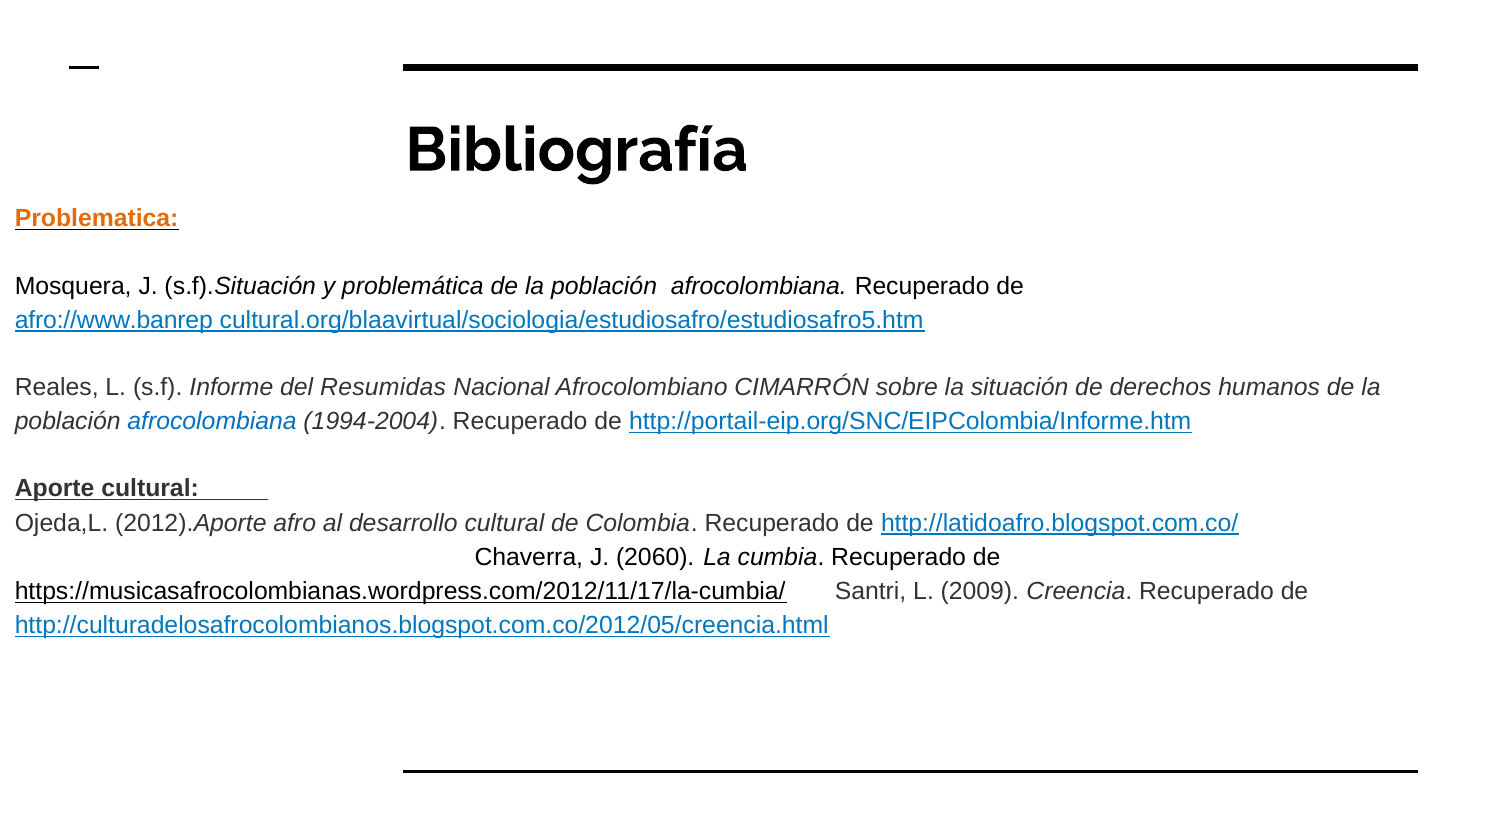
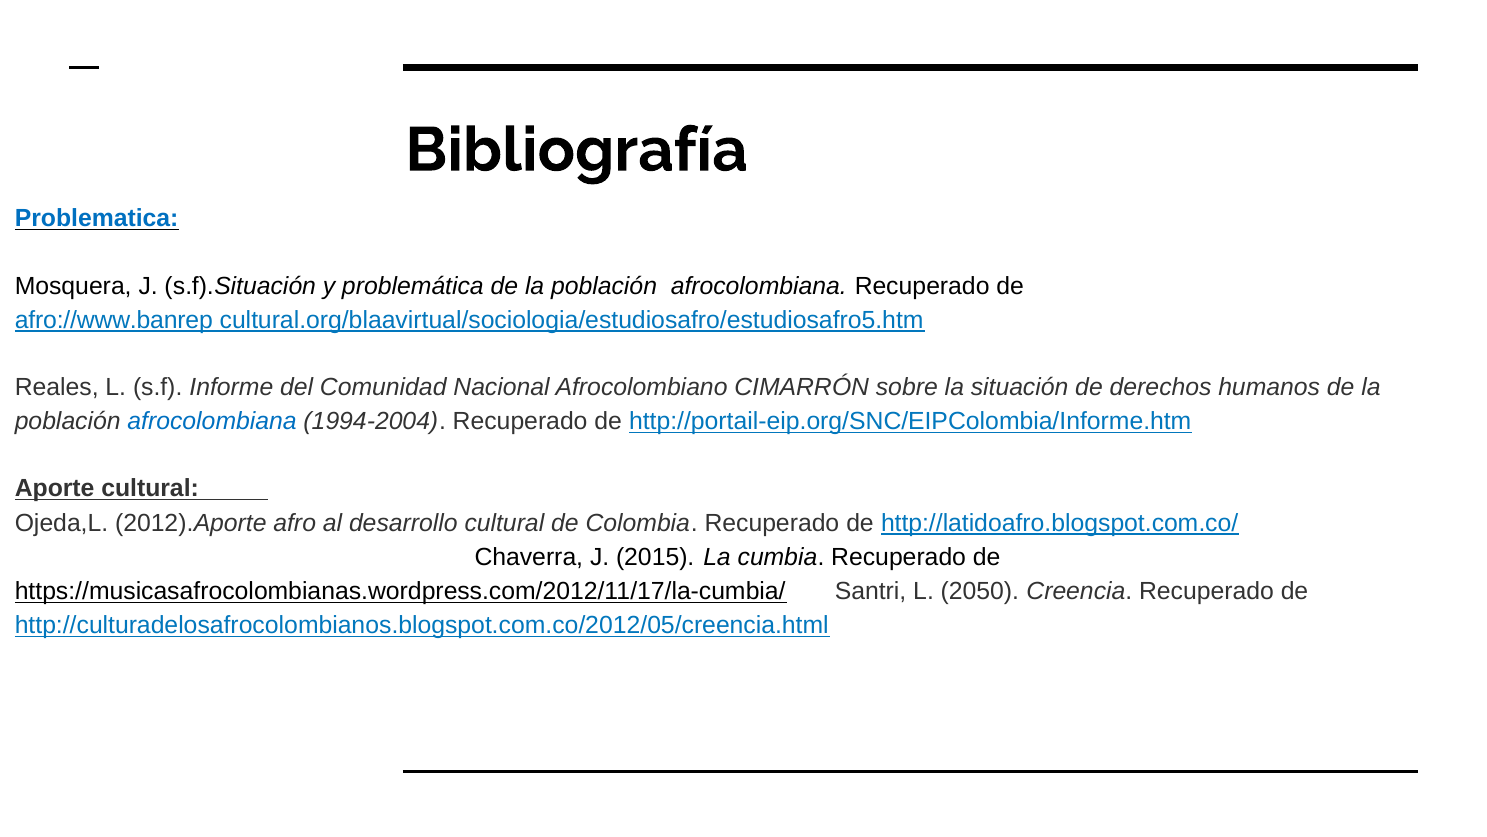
Problematica colour: orange -> blue
Resumidas: Resumidas -> Comunidad
2060: 2060 -> 2015
2009: 2009 -> 2050
